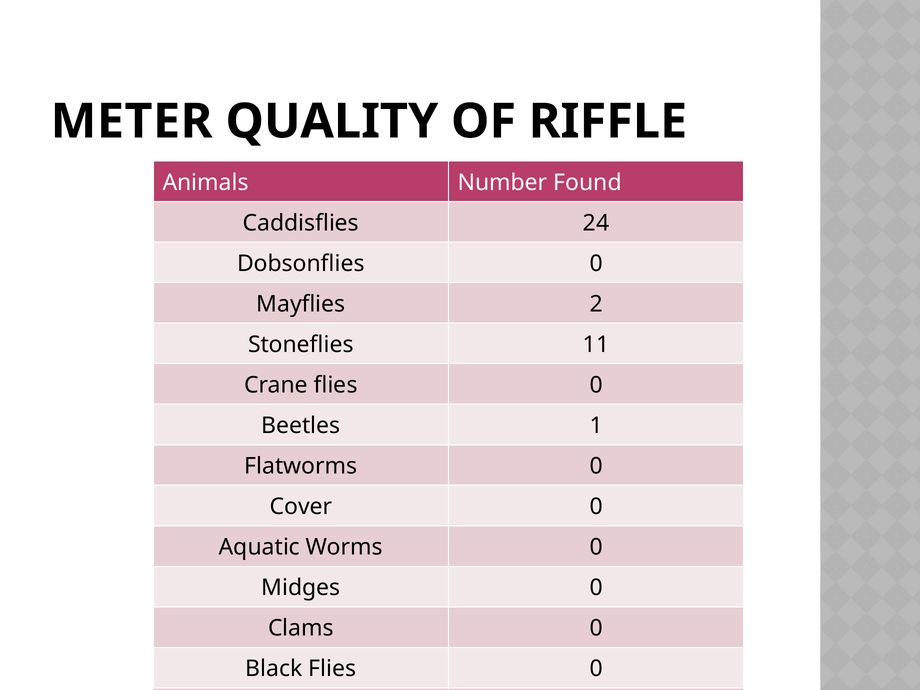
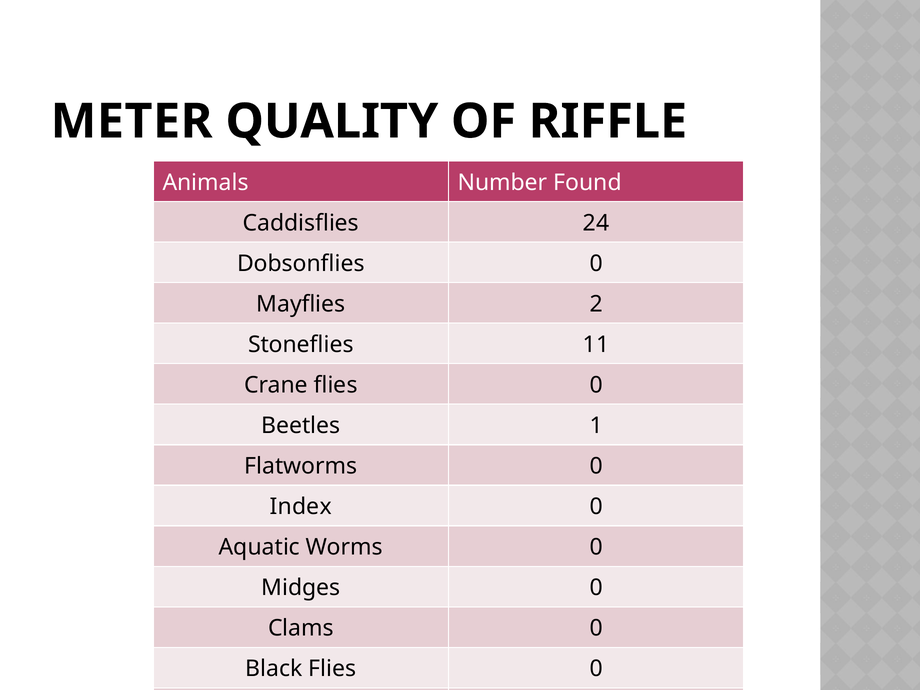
Cover: Cover -> Index
